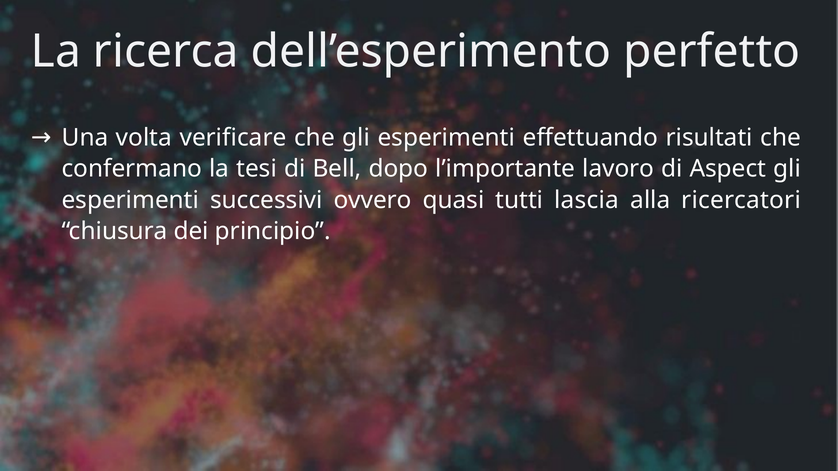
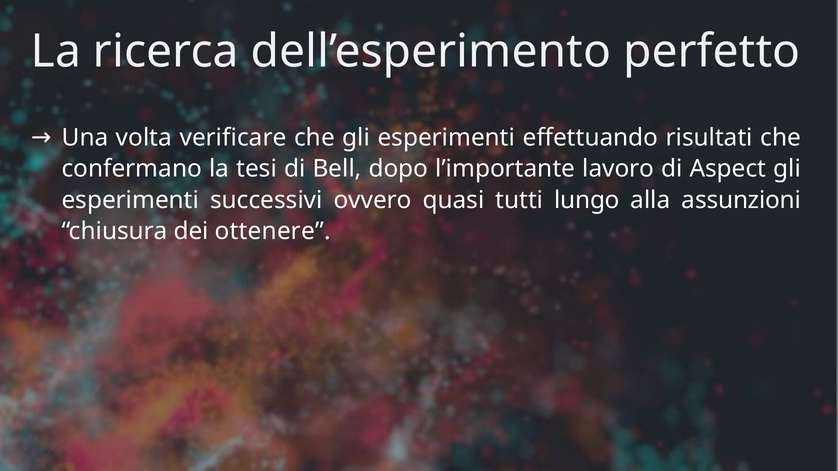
lascia: lascia -> lungo
ricercatori: ricercatori -> assunzioni
principio: principio -> ottenere
